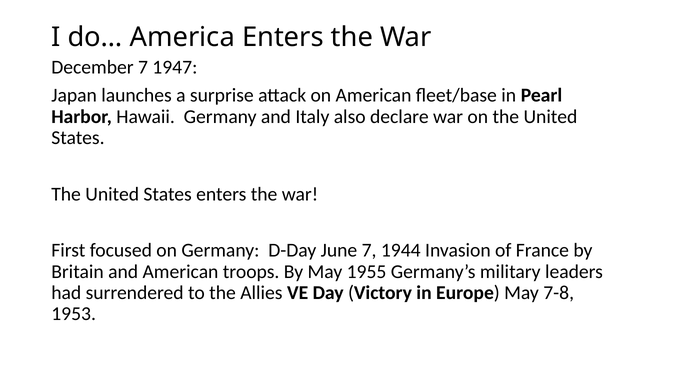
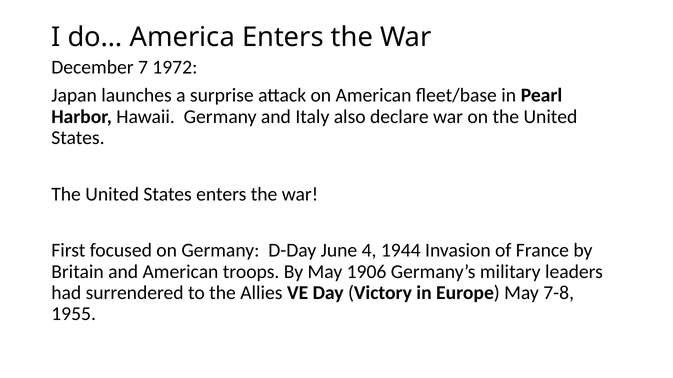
1947: 1947 -> 1972
June 7: 7 -> 4
1955: 1955 -> 1906
1953: 1953 -> 1955
